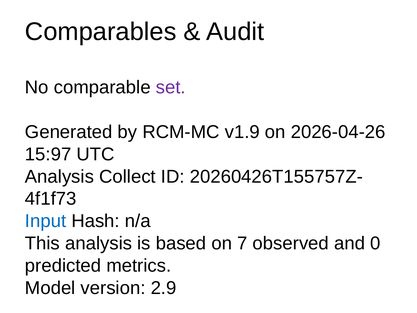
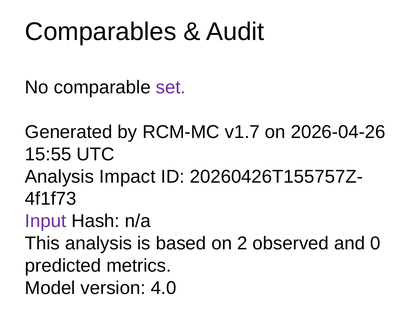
v1.9: v1.9 -> v1.7
15:97: 15:97 -> 15:55
Collect: Collect -> Impact
Input colour: blue -> purple
7: 7 -> 2
2.9: 2.9 -> 4.0
